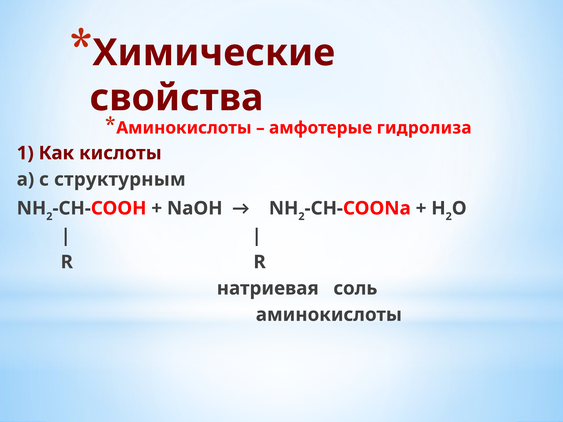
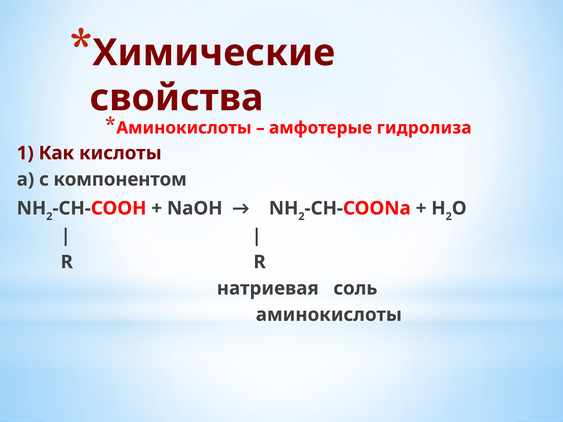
структурным: структурным -> компонентом
